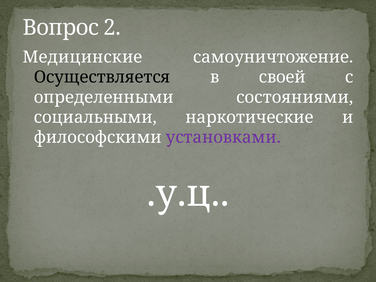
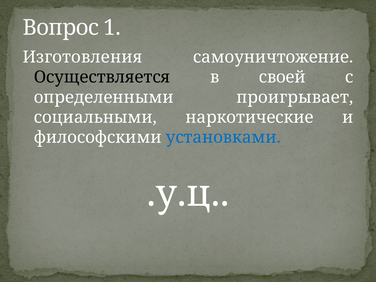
2: 2 -> 1
Медицинские: Медицинские -> Изготовления
состояниями: состояниями -> проигрывает
установками colour: purple -> blue
